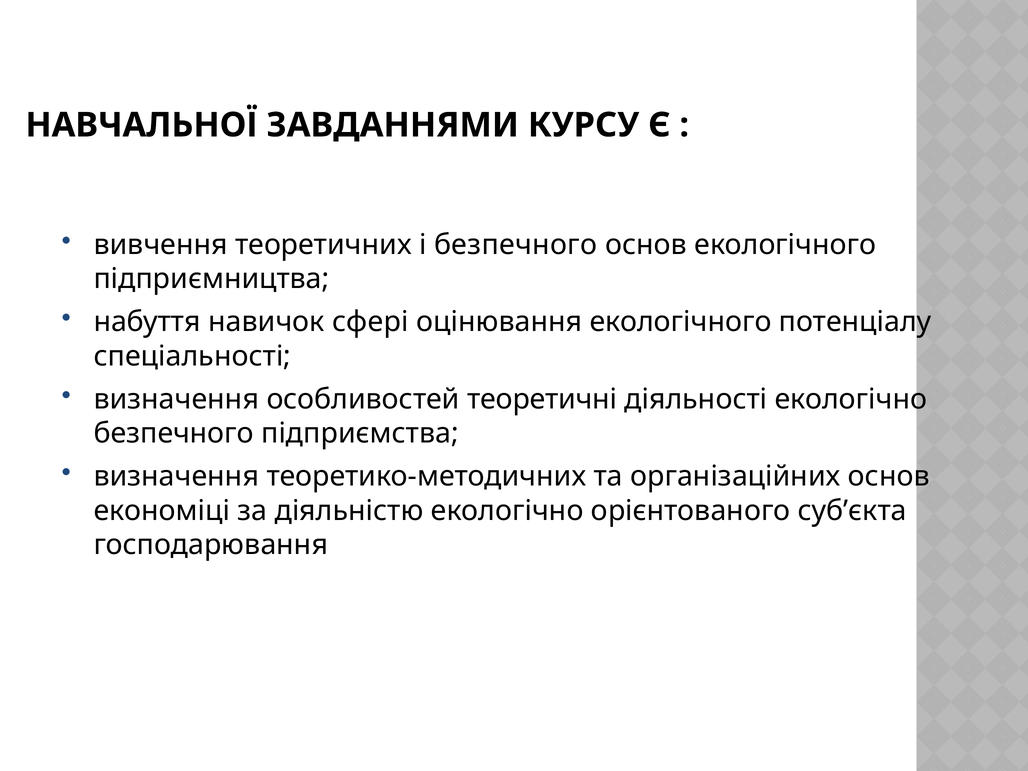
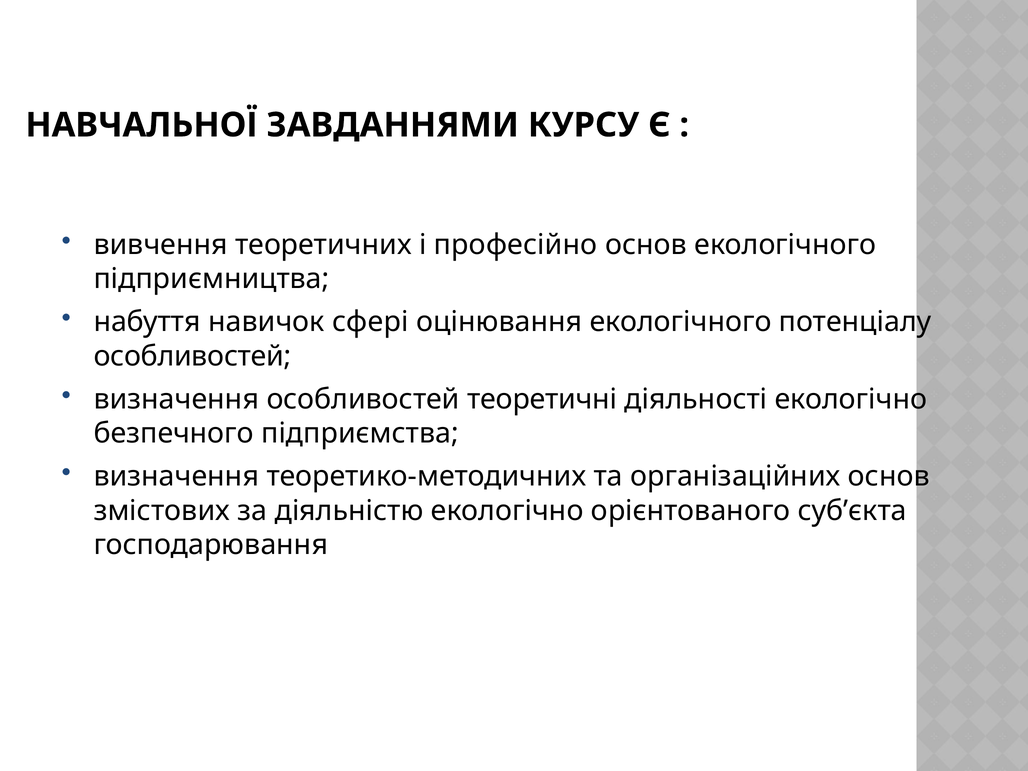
і безпечного: безпечного -> професійно
спеціальності at (192, 356): спеціальності -> особливостей
економіці: економіці -> змістових
